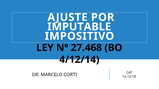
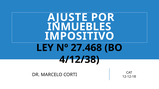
IMPUTABLE: IMPUTABLE -> INMUEBLES
4/12/14: 4/12/14 -> 4/12/38
